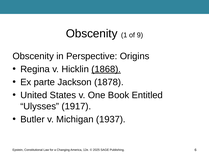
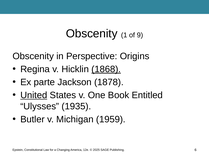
United underline: none -> present
1917: 1917 -> 1935
1937: 1937 -> 1959
